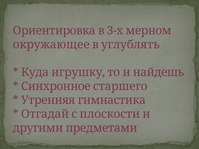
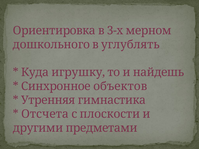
окружающее: окружающее -> дошкольного
старшего: старшего -> объектов
Отгадай: Отгадай -> Отсчета
